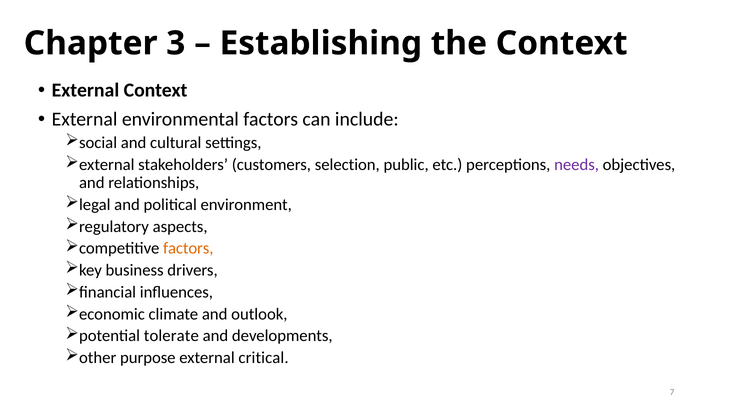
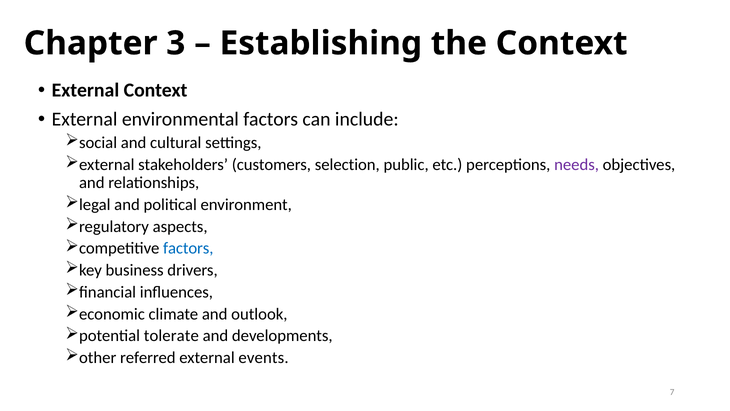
factors at (188, 248) colour: orange -> blue
purpose: purpose -> referred
critical: critical -> events
